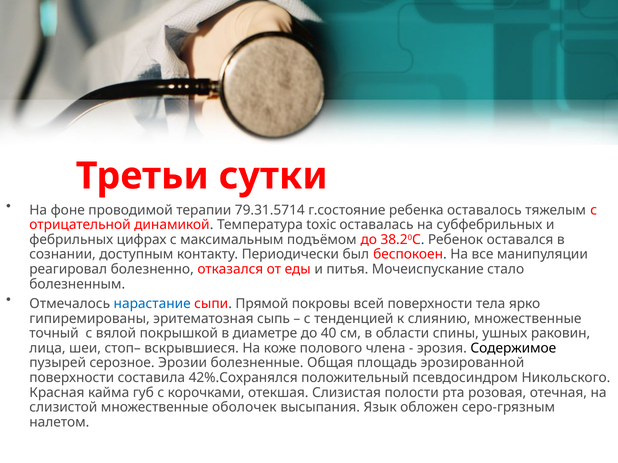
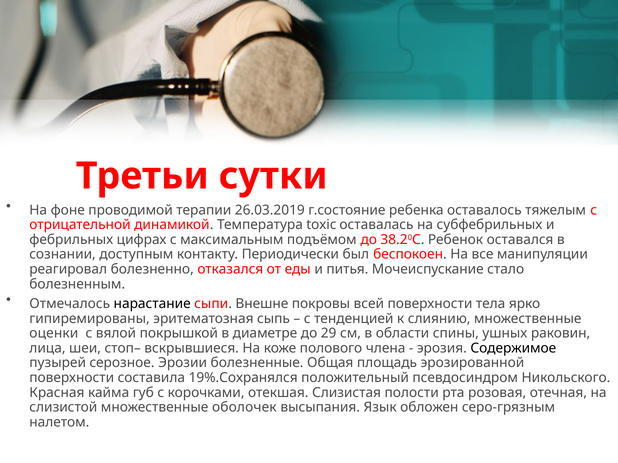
79.31.5714: 79.31.5714 -> 26.03.2019
нарастание colour: blue -> black
Прямой: Прямой -> Внешне
точный: точный -> оценки
40: 40 -> 29
42%.Сохранялся: 42%.Сохранялся -> 19%.Сохранялся
